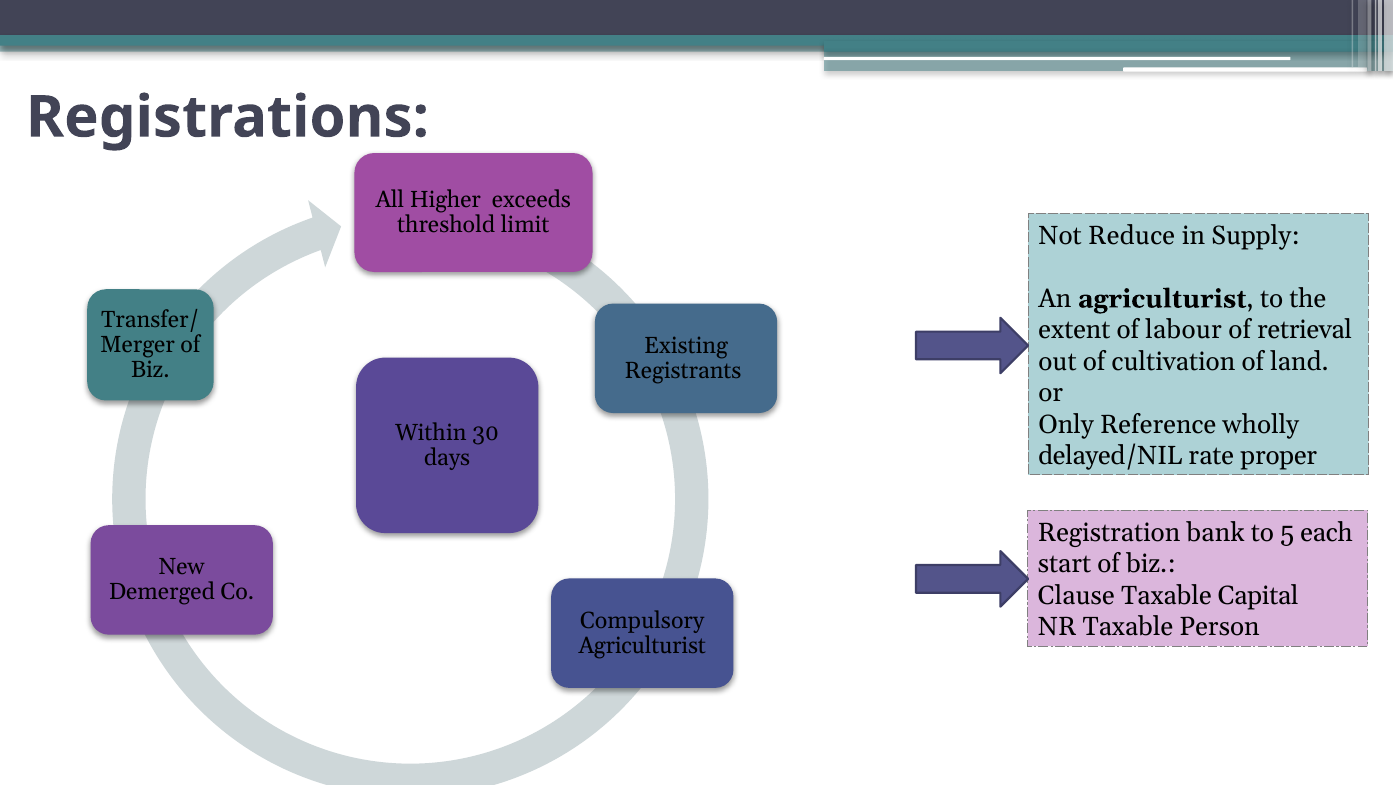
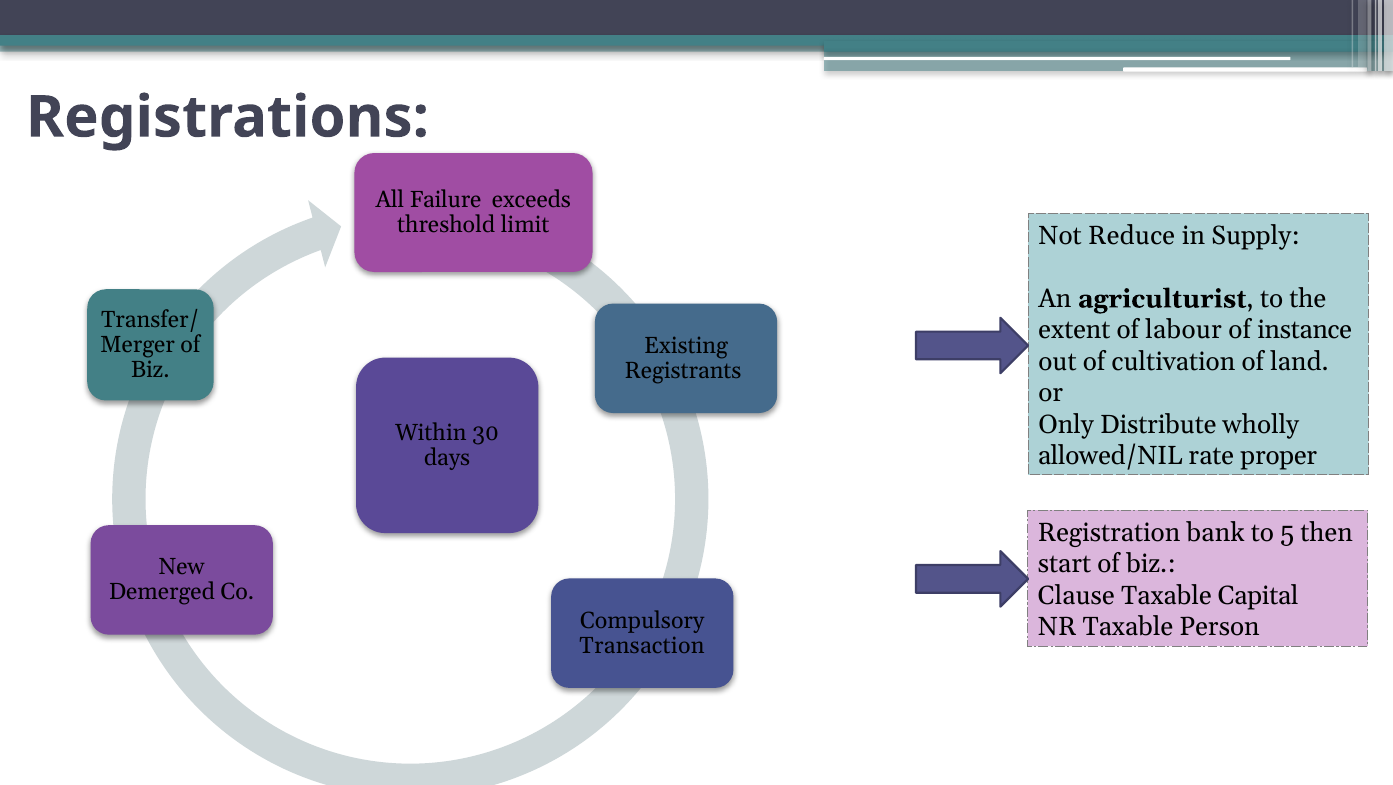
Higher: Higher -> Failure
retrieval: retrieval -> instance
Reference: Reference -> Distribute
delayed/NIL: delayed/NIL -> allowed/NIL
each: each -> then
Agriculturist at (642, 646): Agriculturist -> Transaction
